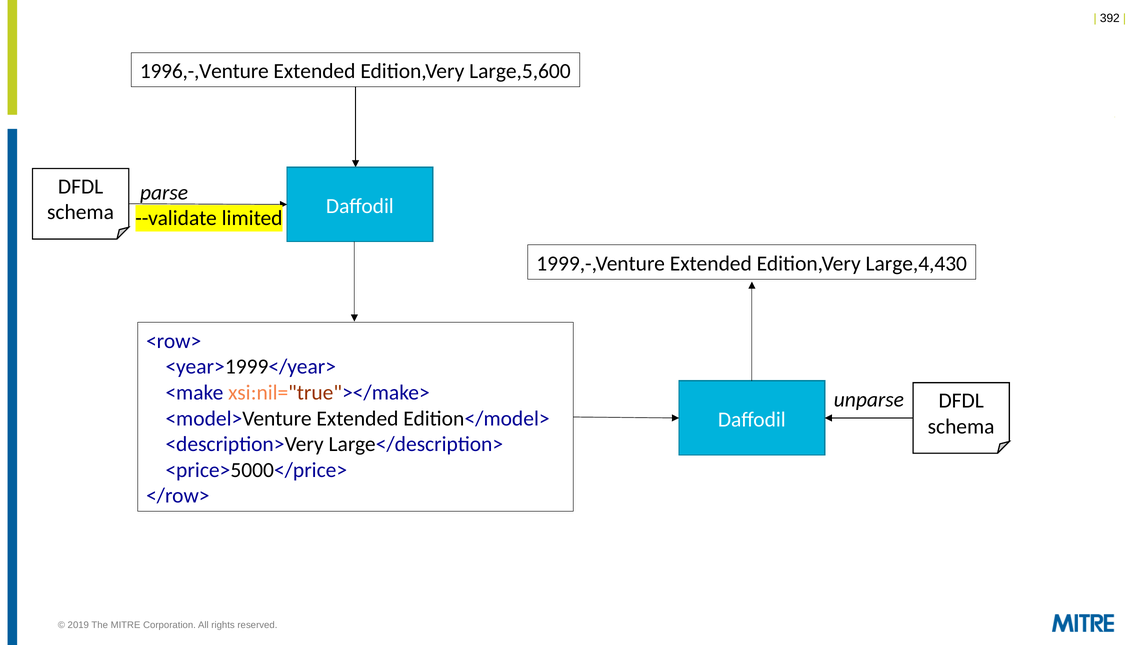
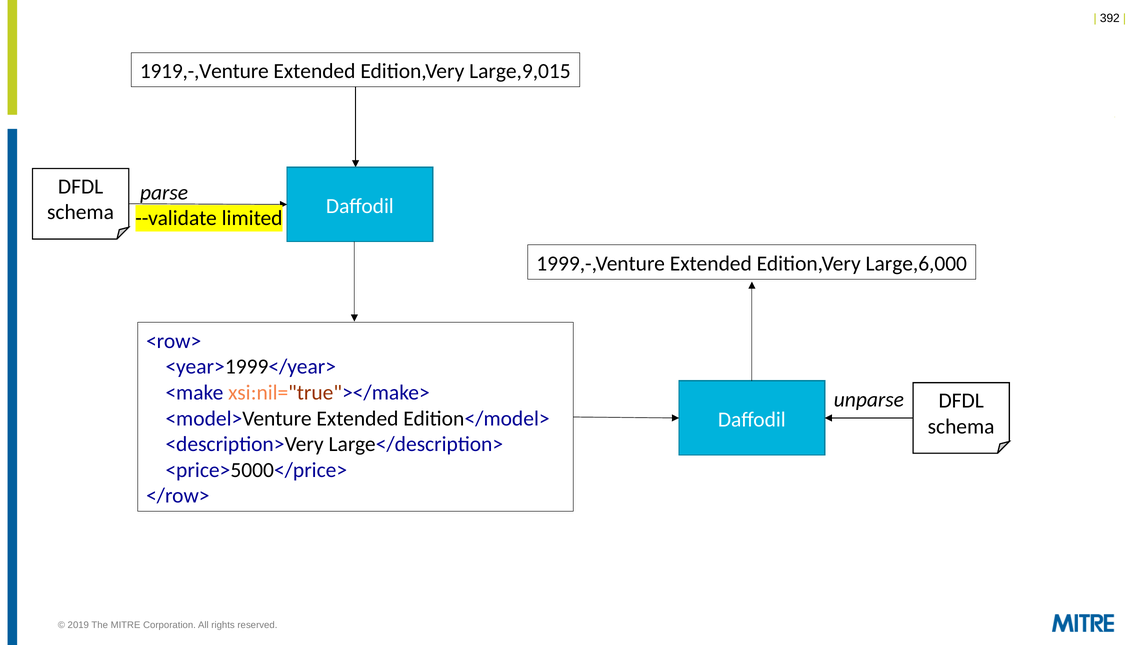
1996,-,Venture: 1996,-,Venture -> 1919,-,Venture
Large,5,600: Large,5,600 -> Large,9,015
Large,4,430: Large,4,430 -> Large,6,000
